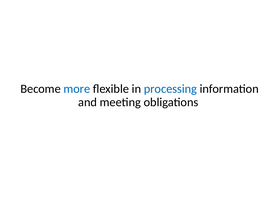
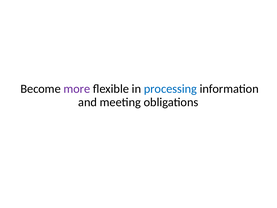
more colour: blue -> purple
